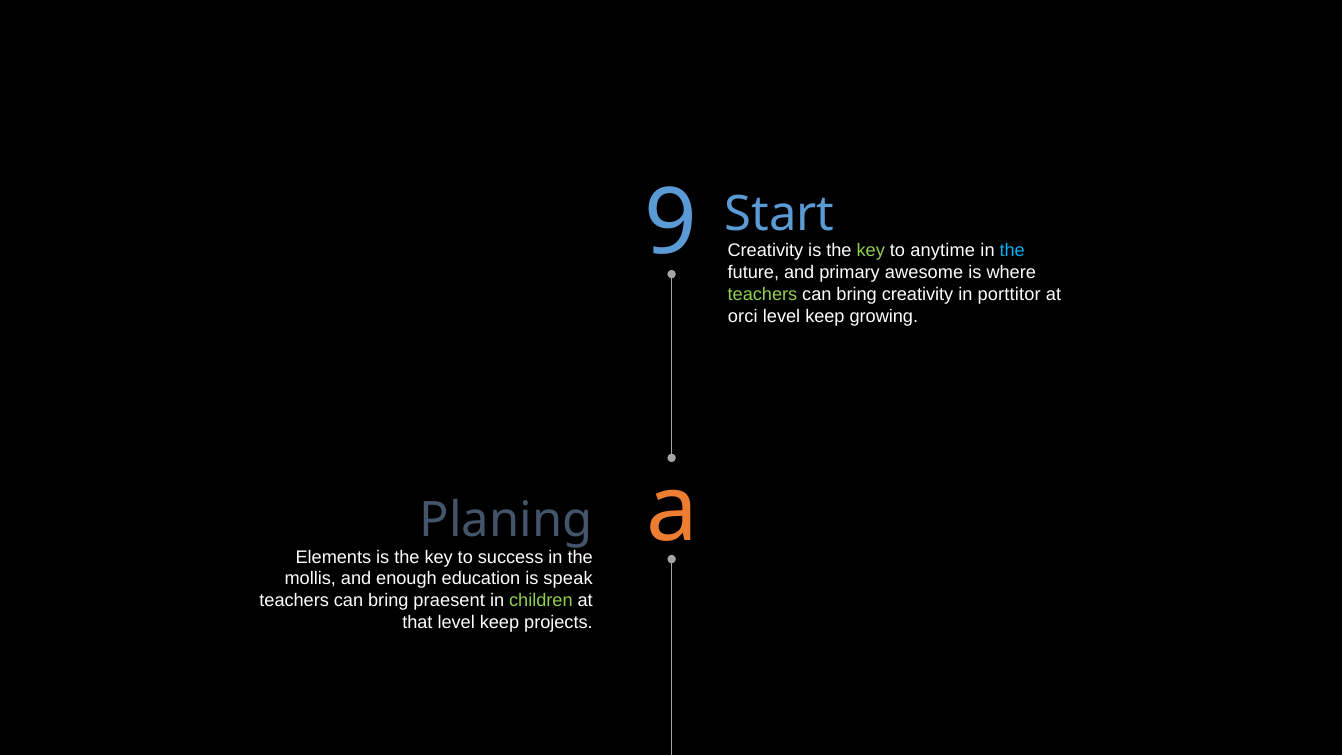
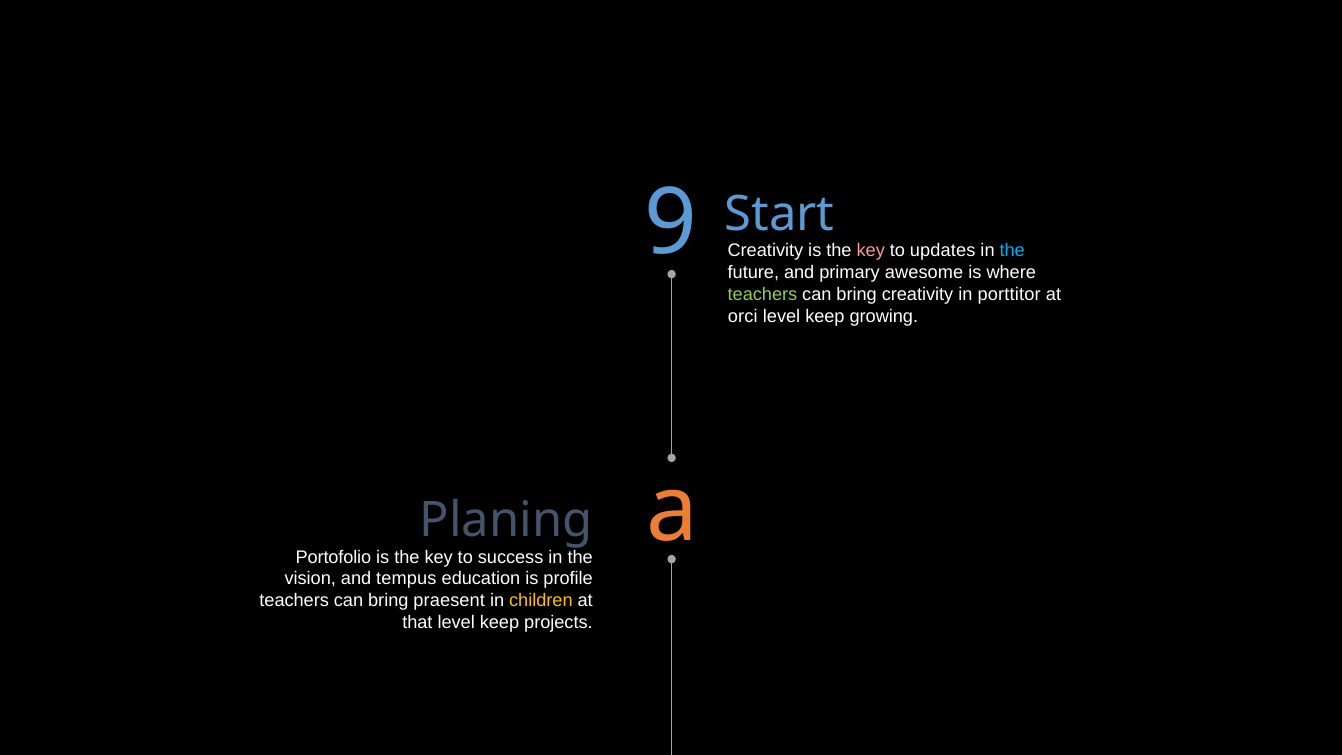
key at (871, 251) colour: light green -> pink
anytime: anytime -> updates
Elements: Elements -> Portofolio
mollis: mollis -> vision
enough: enough -> tempus
speak: speak -> profile
children colour: light green -> yellow
